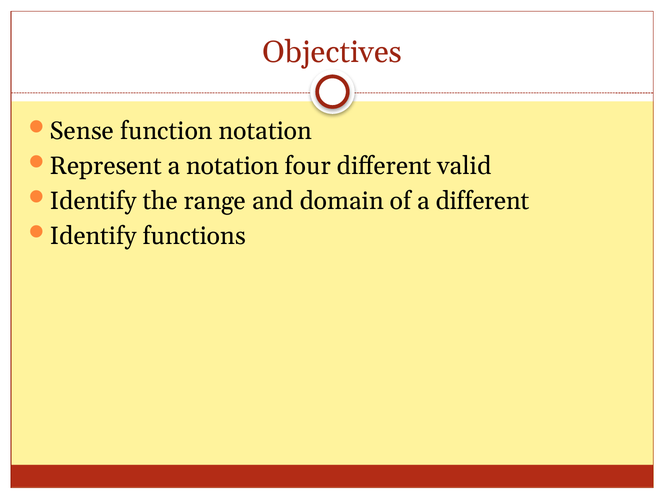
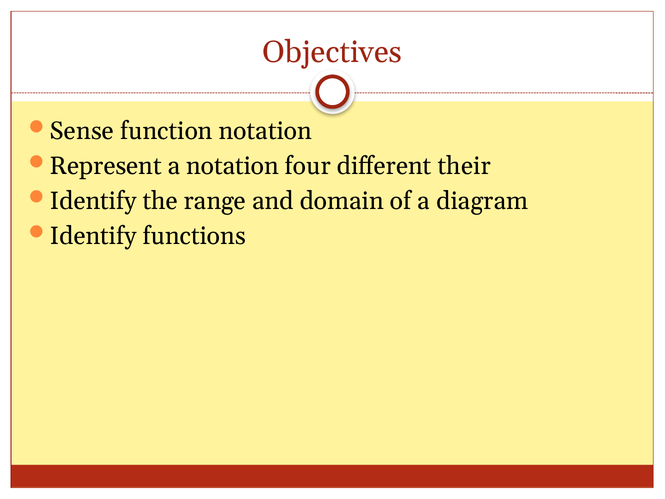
valid: valid -> their
a different: different -> diagram
